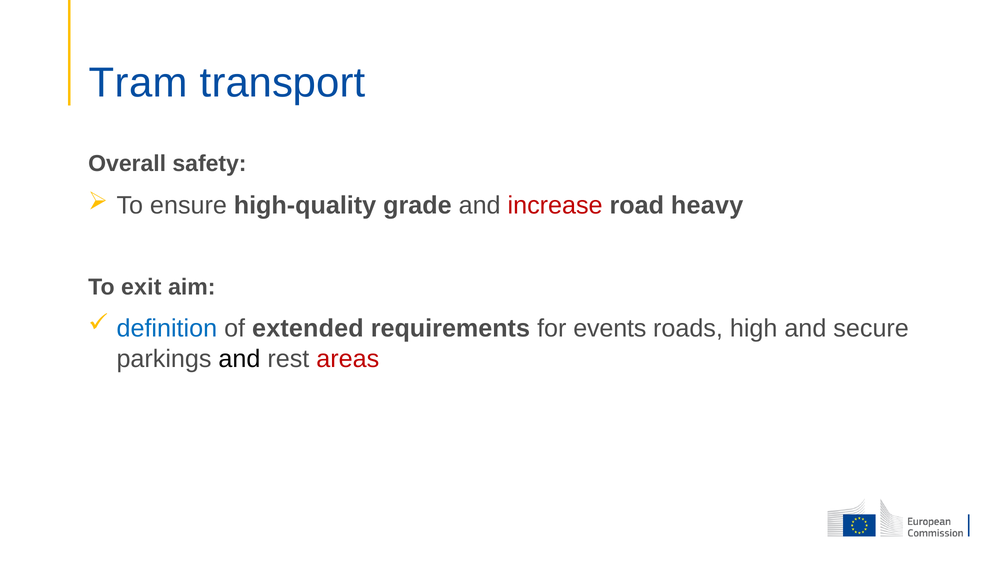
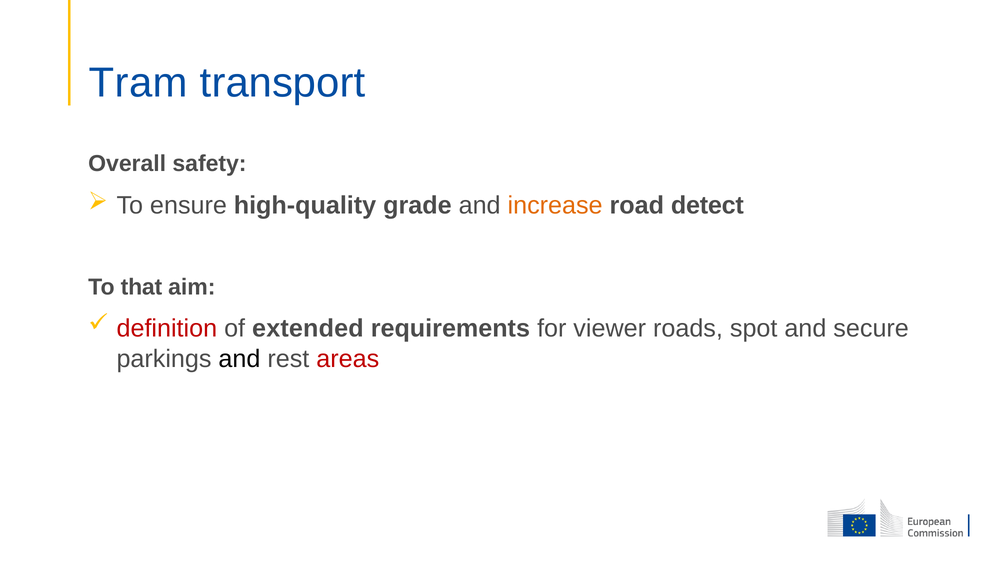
increase colour: red -> orange
heavy: heavy -> detect
exit: exit -> that
definition colour: blue -> red
events: events -> viewer
high: high -> spot
